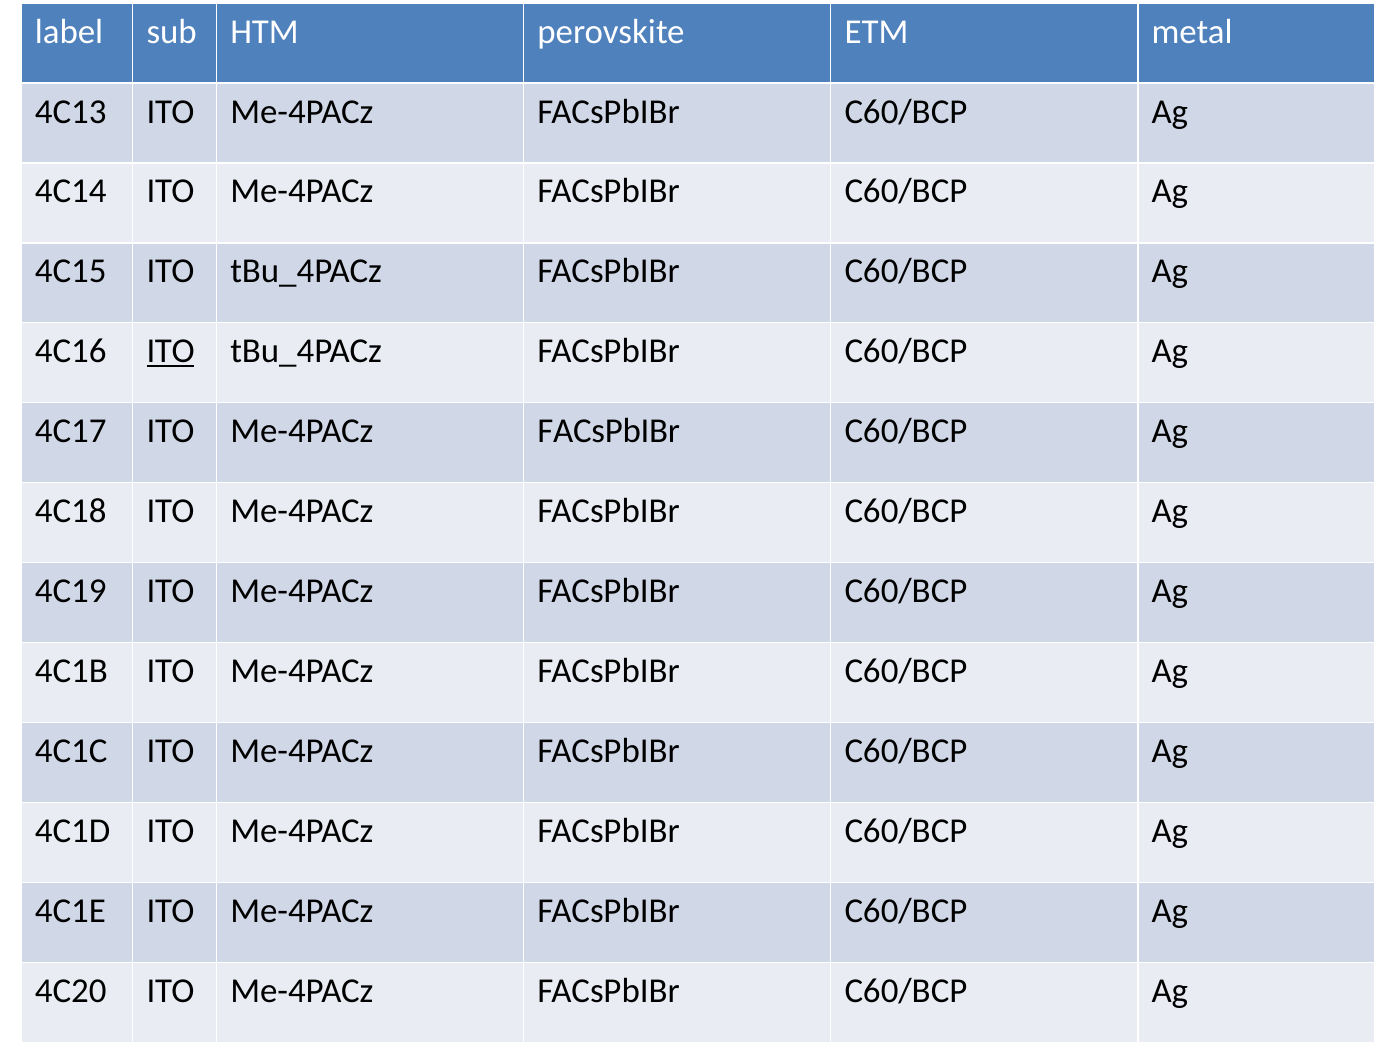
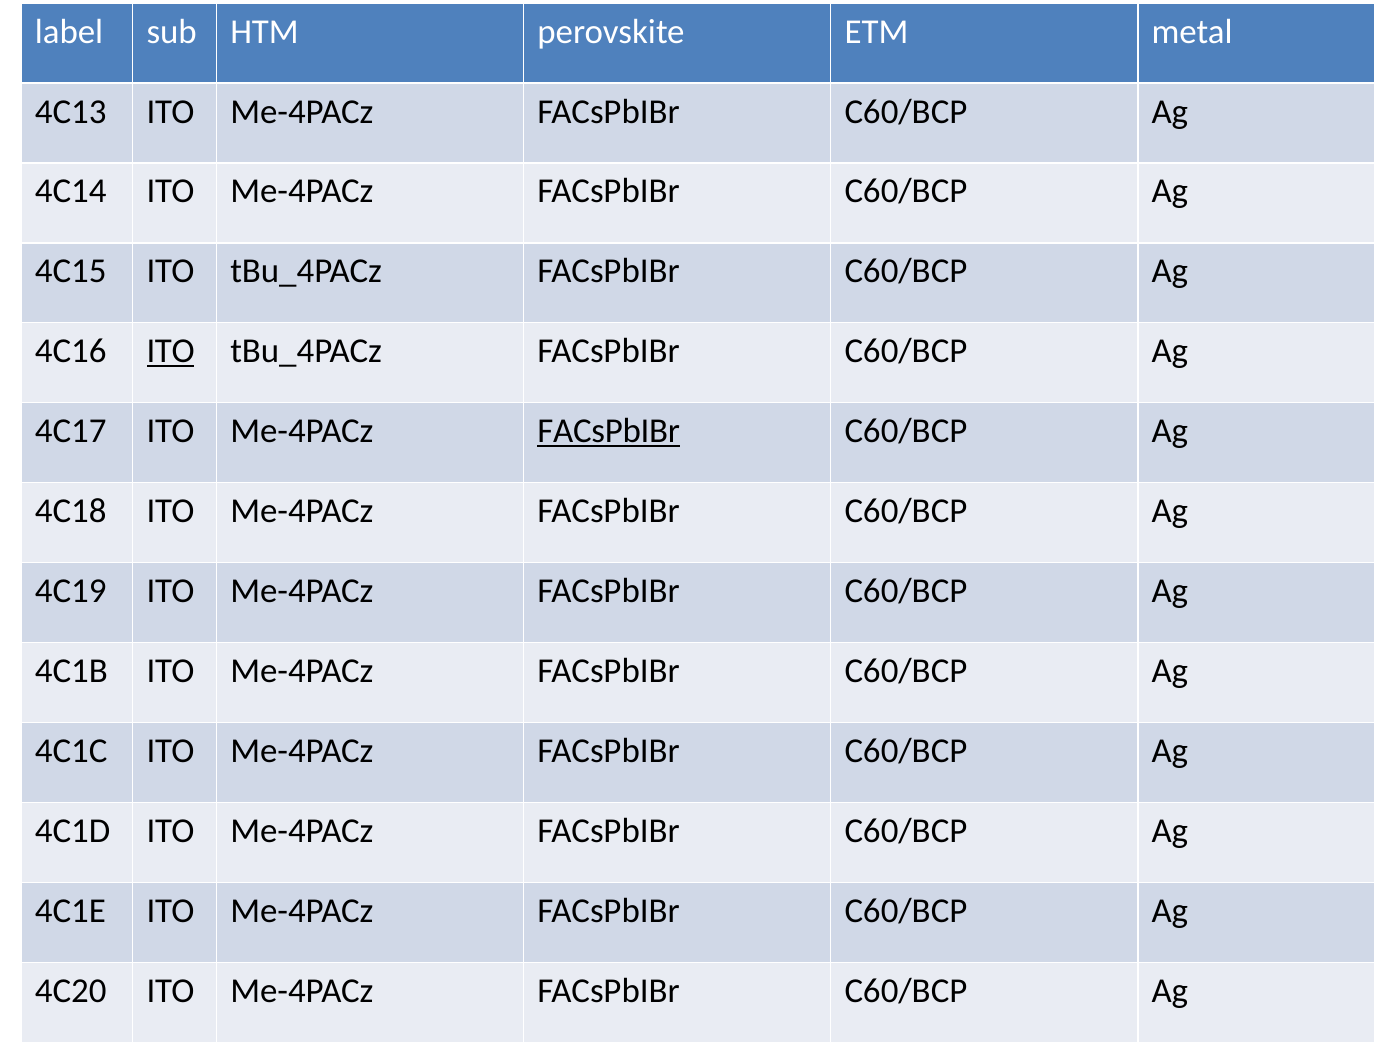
FACsPbIBr at (609, 431) underline: none -> present
